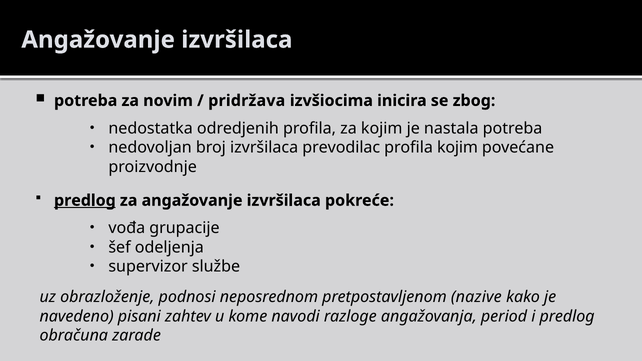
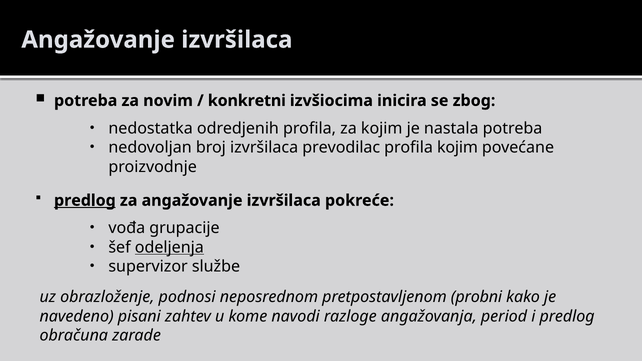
pridržava: pridržava -> konkretni
odeljenja underline: none -> present
nazive: nazive -> probni
